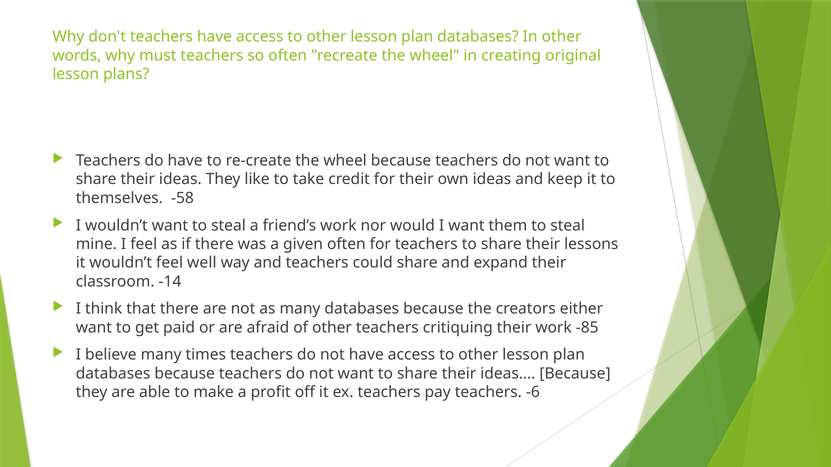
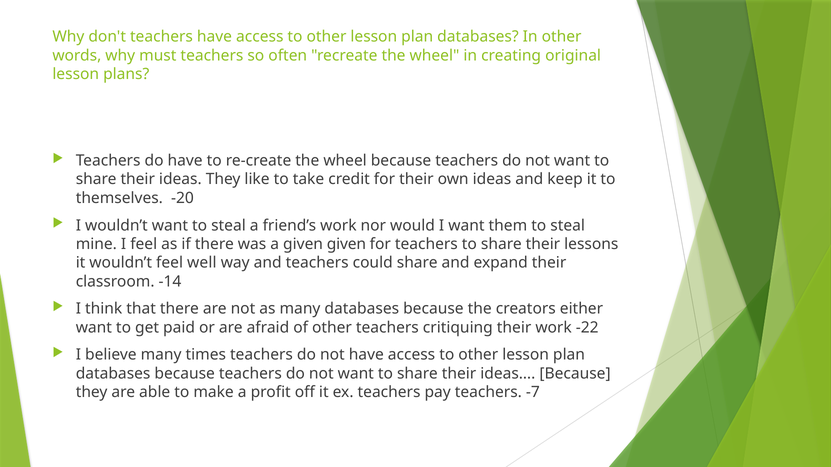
-58: -58 -> -20
given often: often -> given
-85: -85 -> -22
-6: -6 -> -7
